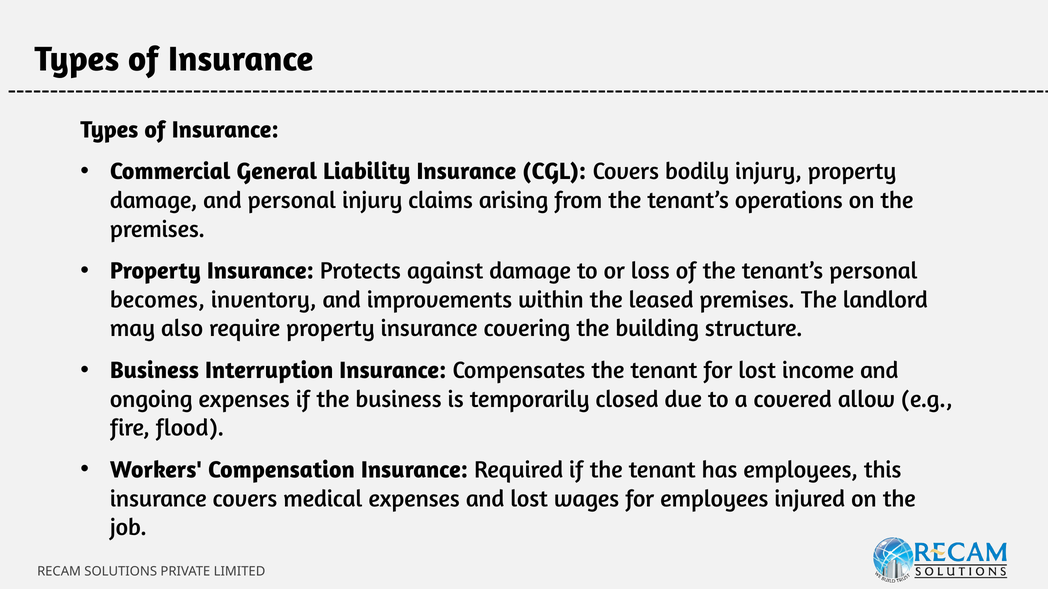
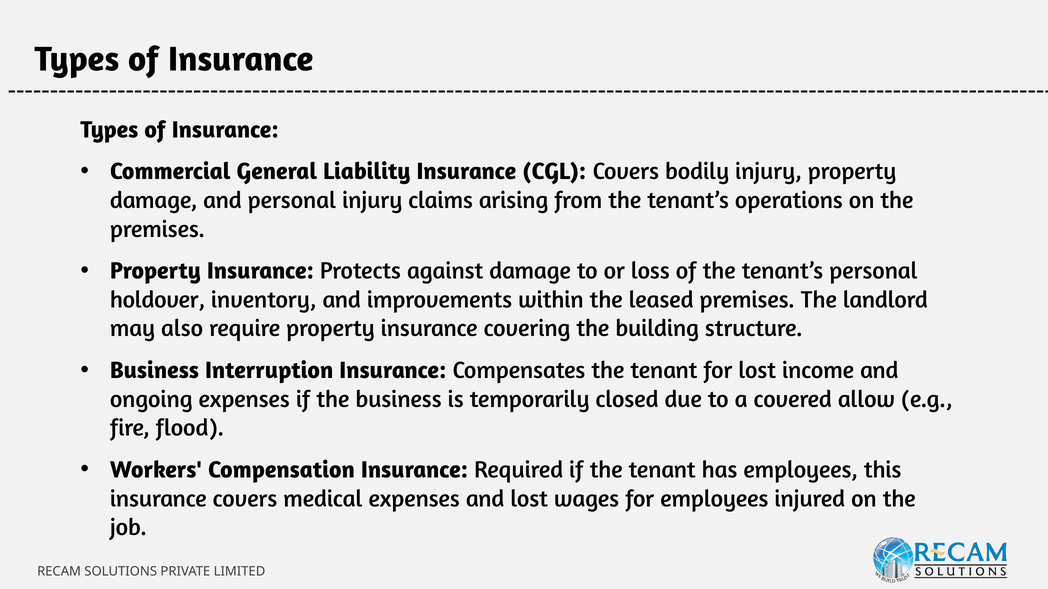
becomes: becomes -> holdover
